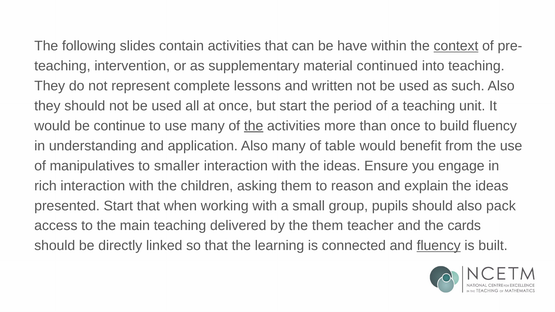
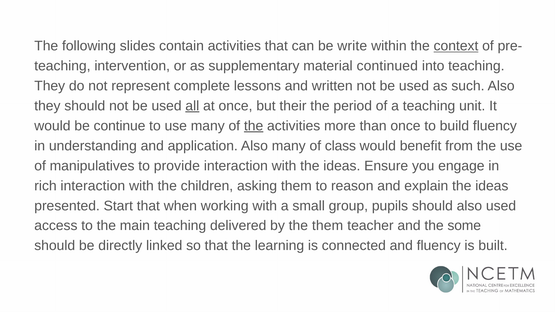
have: have -> write
all underline: none -> present
but start: start -> their
table: table -> class
smaller: smaller -> provide
also pack: pack -> used
cards: cards -> some
fluency at (439, 246) underline: present -> none
